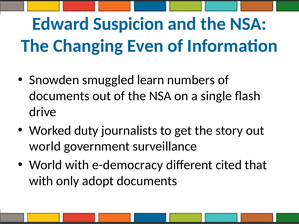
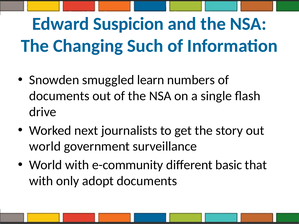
Even: Even -> Such
duty: duty -> next
e-democracy: e-democracy -> e-community
cited: cited -> basic
